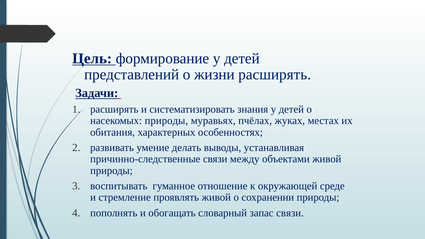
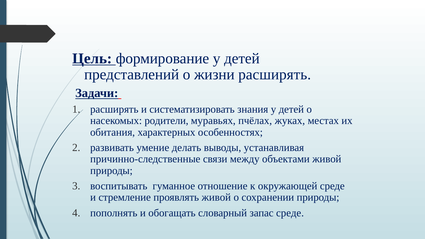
насекомых природы: природы -> родители
запас связи: связи -> среде
